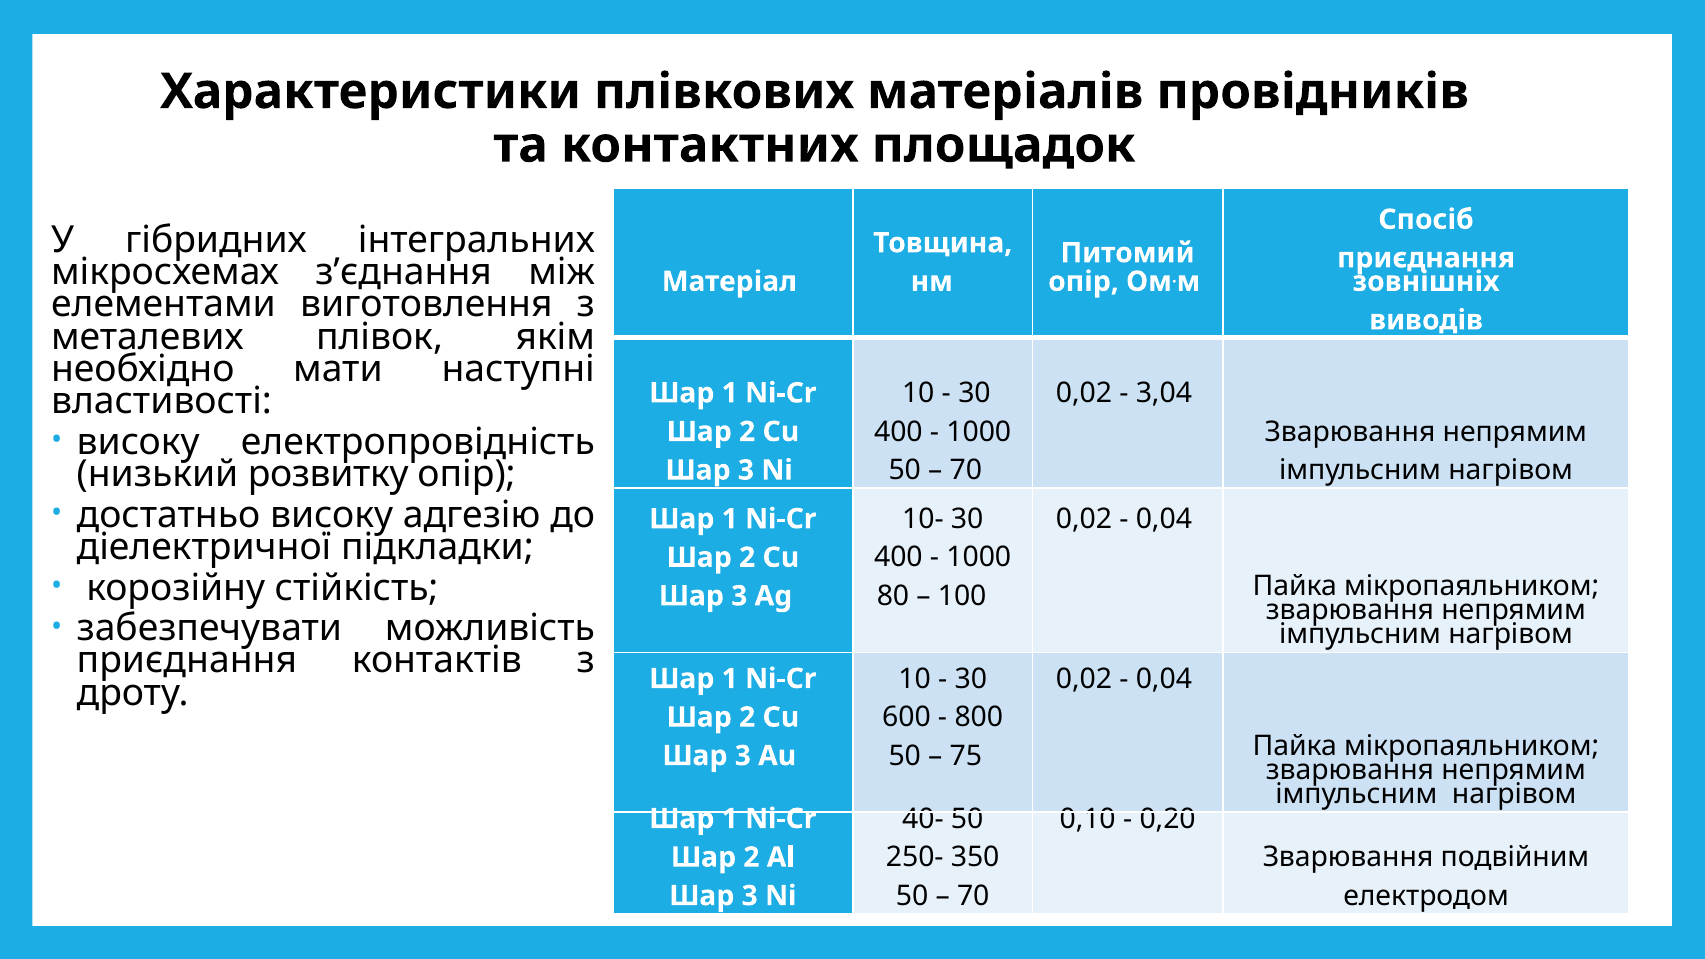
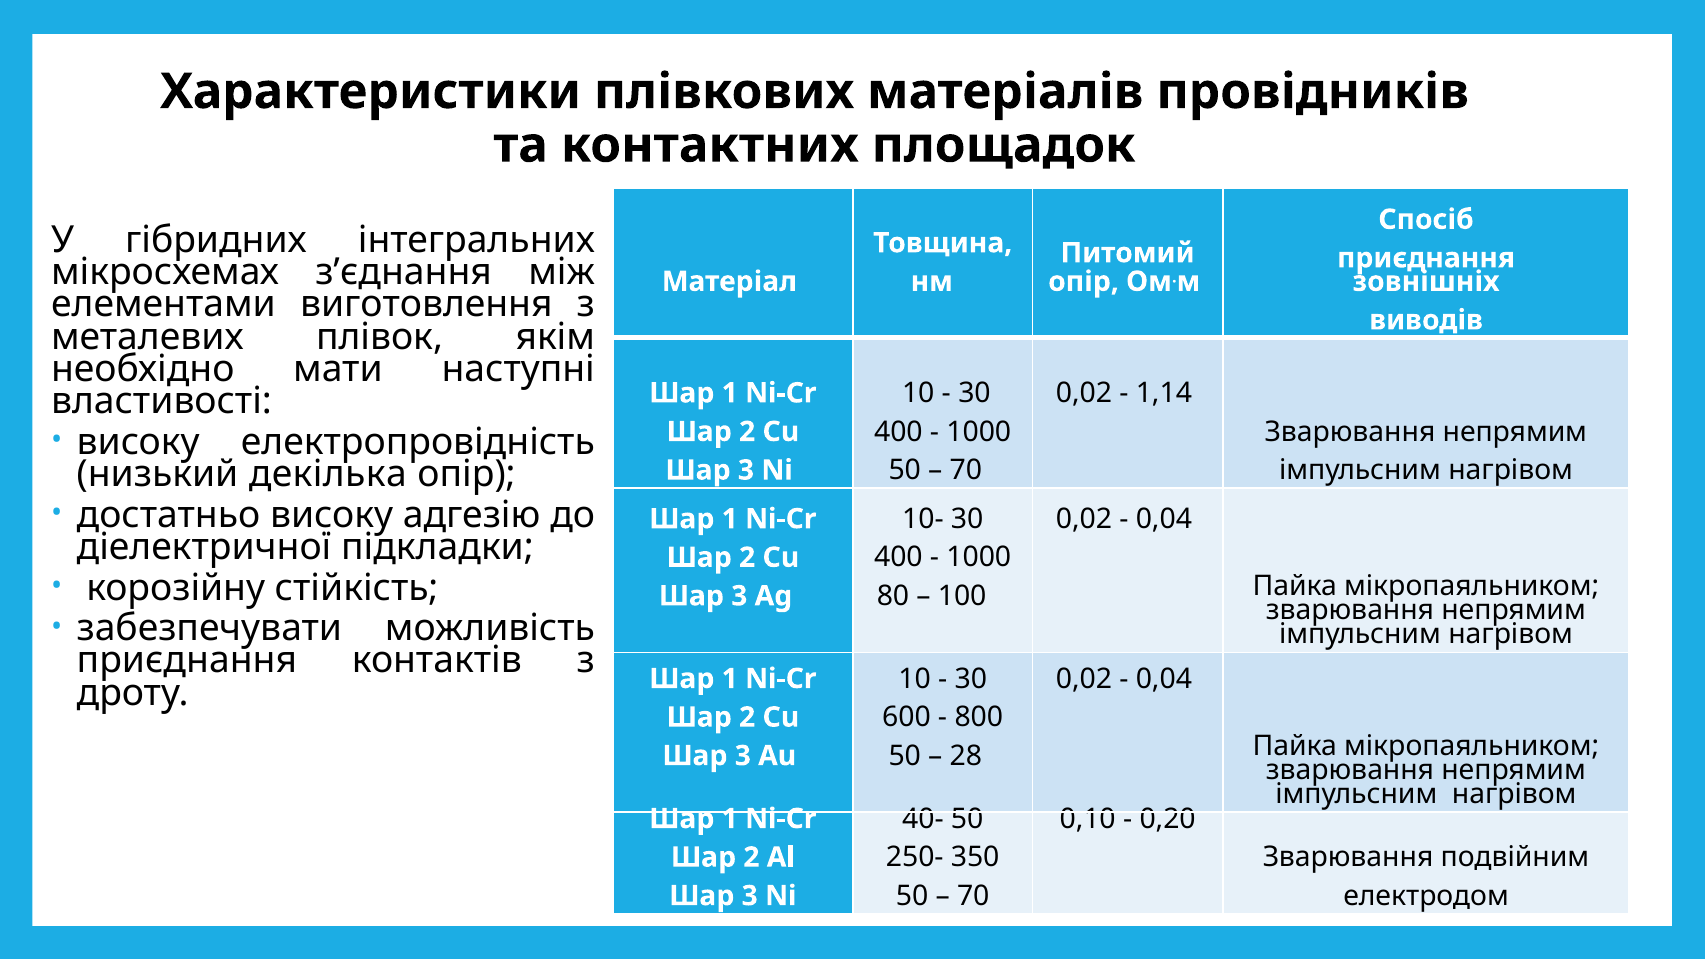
3,04: 3,04 -> 1,14
розвитку: розвитку -> декілька
75: 75 -> 28
